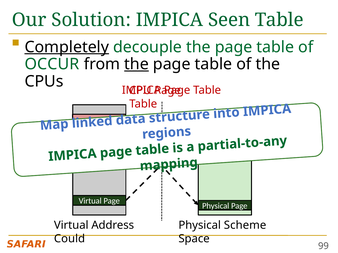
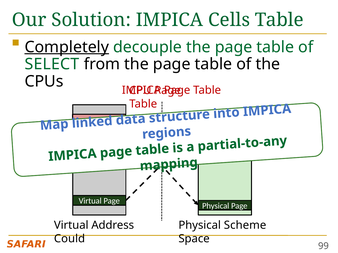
Seen: Seen -> Cells
OCCUR: OCCUR -> SELECT
the at (137, 64) underline: present -> none
